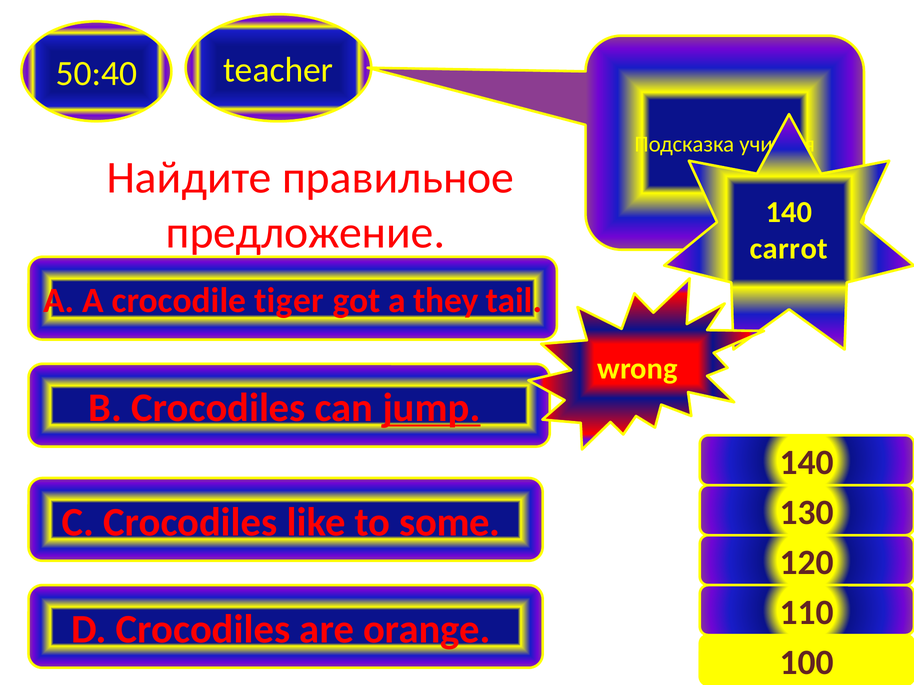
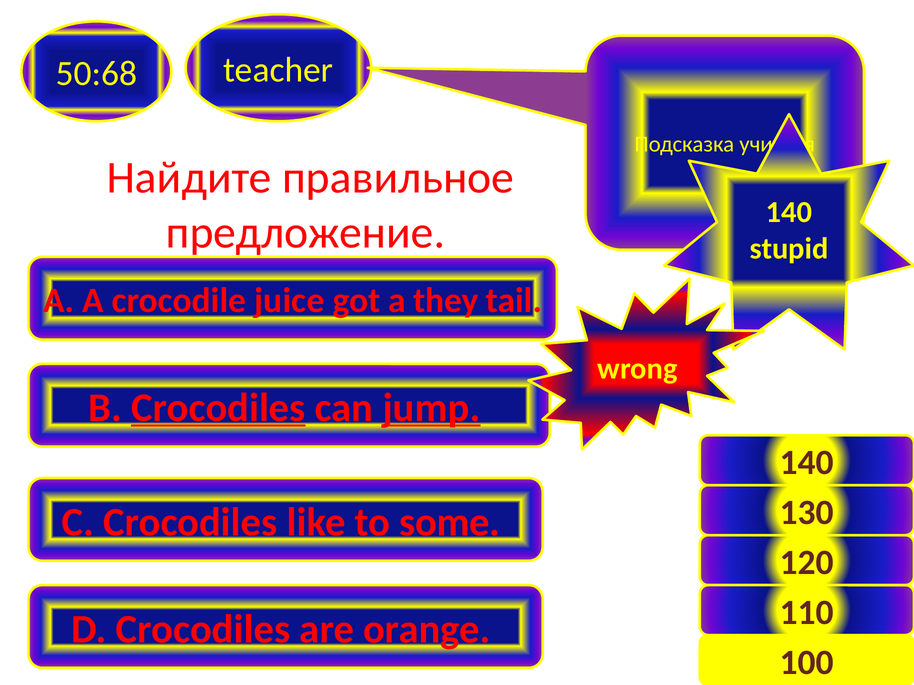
50:40: 50:40 -> 50:68
carrot: carrot -> stupid
tiger: tiger -> juice
Crocodiles at (218, 408) underline: none -> present
